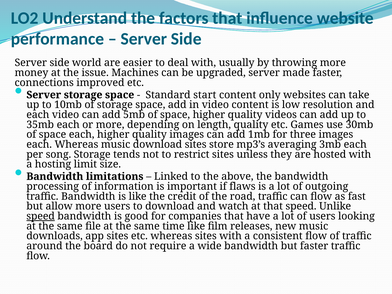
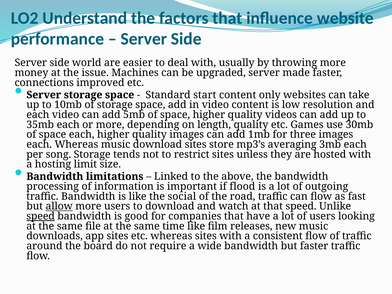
flaws: flaws -> flood
credit: credit -> social
allow underline: none -> present
